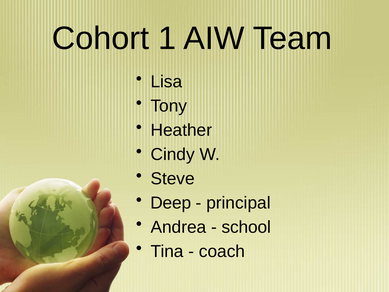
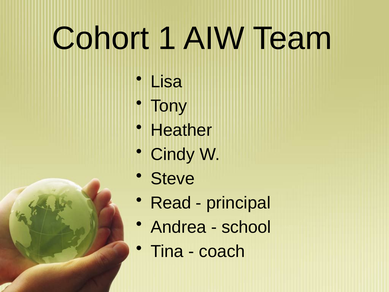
Deep: Deep -> Read
